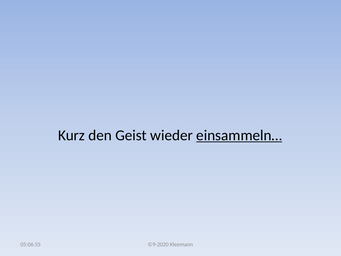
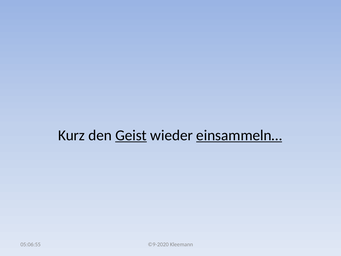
Geist underline: none -> present
